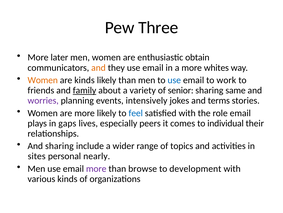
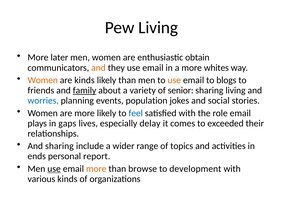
Pew Three: Three -> Living
use at (174, 80) colour: blue -> orange
work: work -> blogs
sharing same: same -> living
worries colour: purple -> blue
intensively: intensively -> population
terms: terms -> social
peers: peers -> delay
individual: individual -> exceeded
sites: sites -> ends
nearly: nearly -> report
use at (54, 168) underline: none -> present
more at (96, 168) colour: purple -> orange
